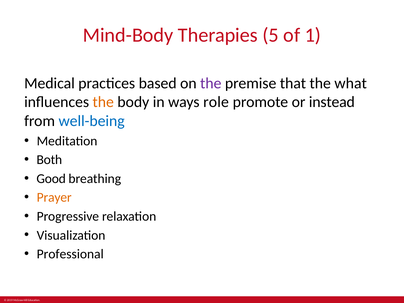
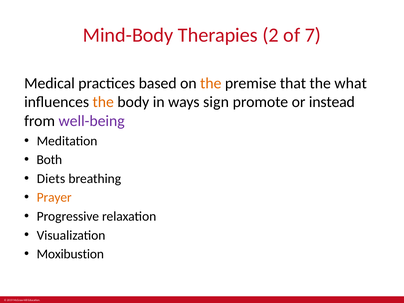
5: 5 -> 2
1: 1 -> 7
the at (211, 83) colour: purple -> orange
role: role -> sign
well-being colour: blue -> purple
Good: Good -> Diets
Professional: Professional -> Moxibustion
